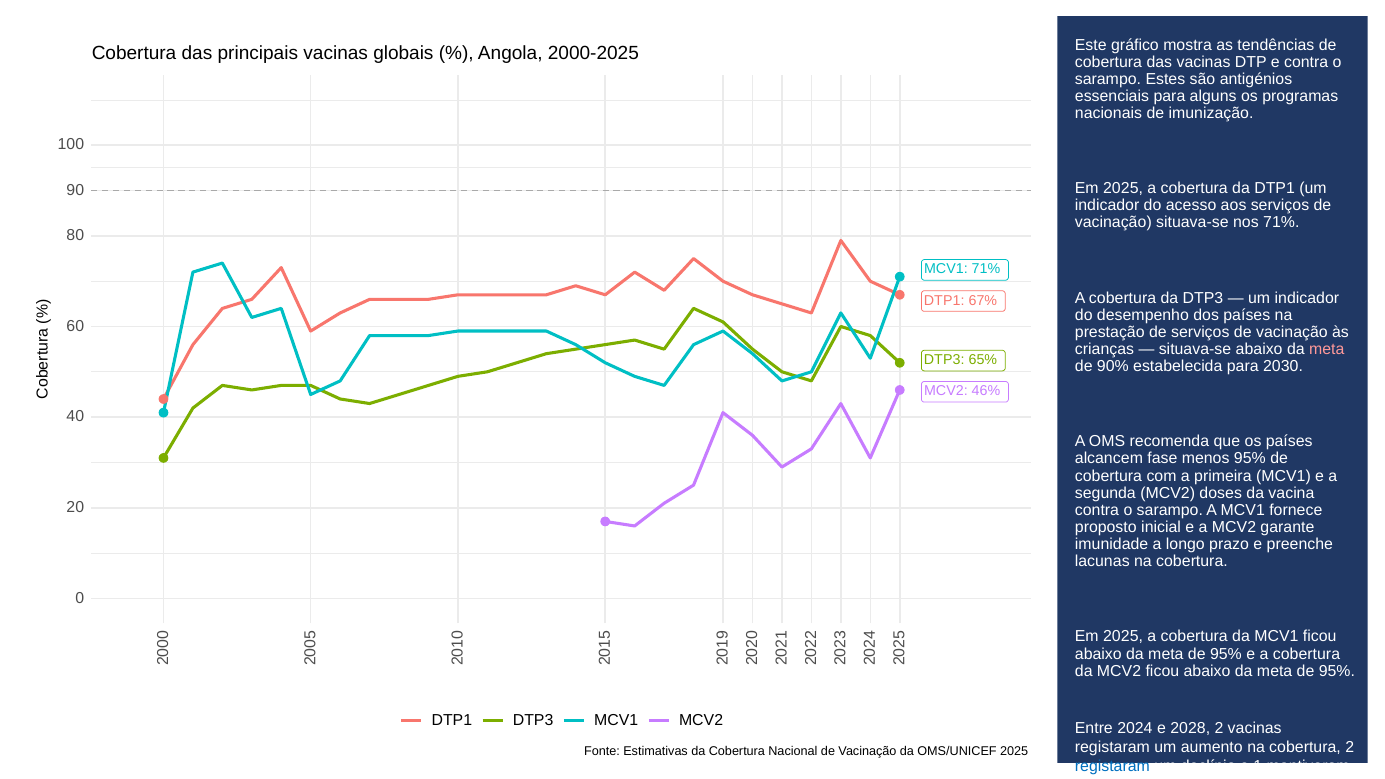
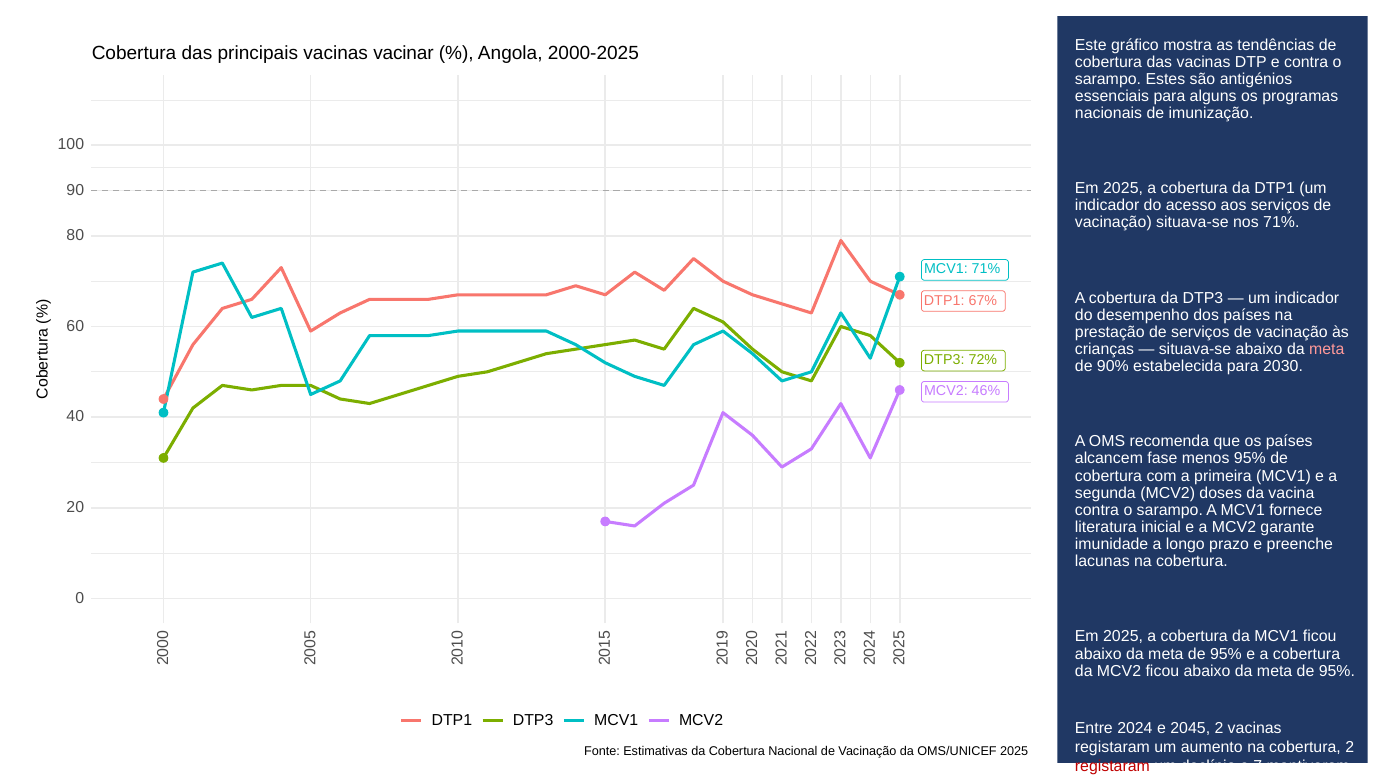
globais: globais -> vacinar
65%: 65% -> 72%
proposto: proposto -> literatura
2028: 2028 -> 2045
registaram at (1112, 766) colour: blue -> red
e 1: 1 -> 7
